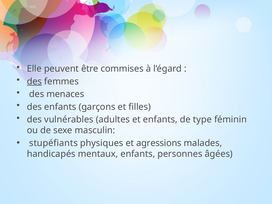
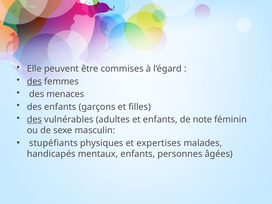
des at (34, 120) underline: none -> present
type: type -> note
agressions: agressions -> expertises
